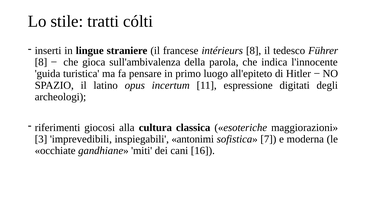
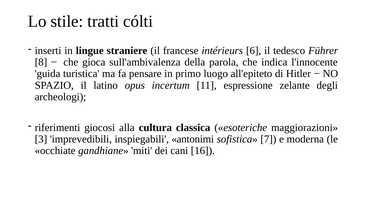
intérieurs 8: 8 -> 6
digitati: digitati -> zelante
